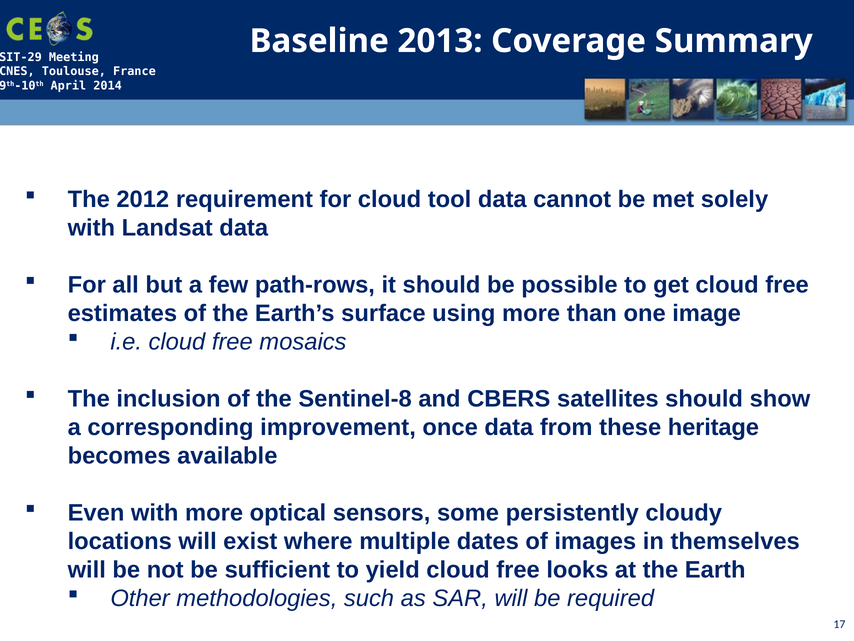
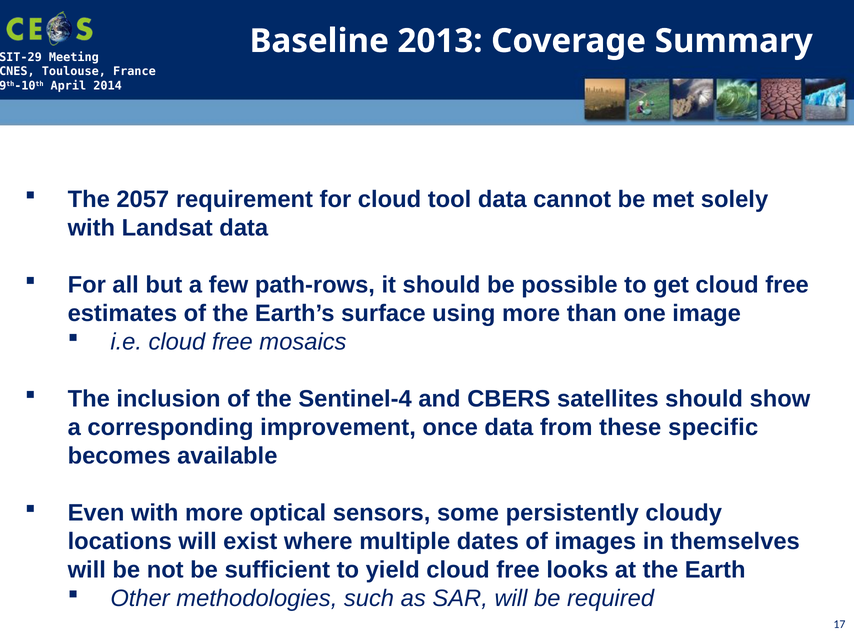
2012: 2012 -> 2057
Sentinel-8: Sentinel-8 -> Sentinel-4
heritage: heritage -> specific
